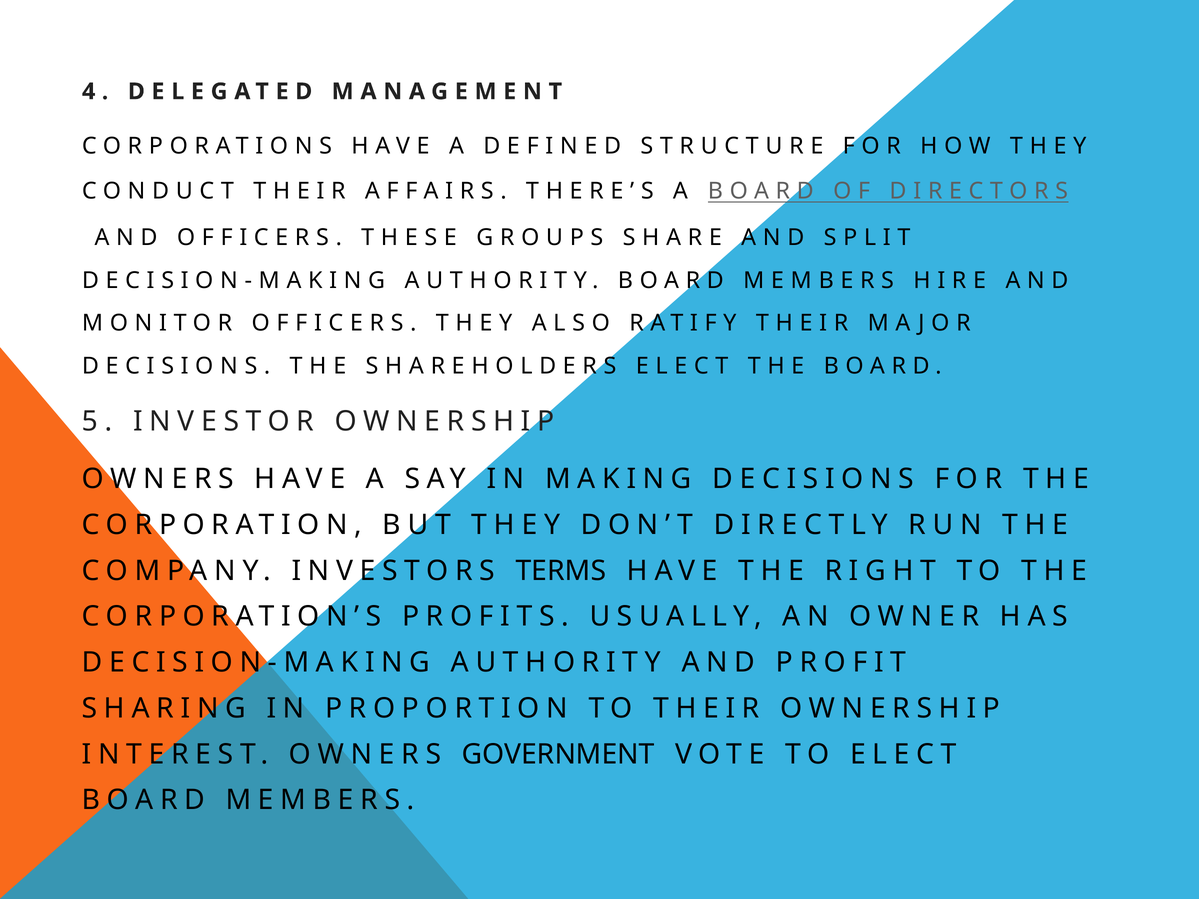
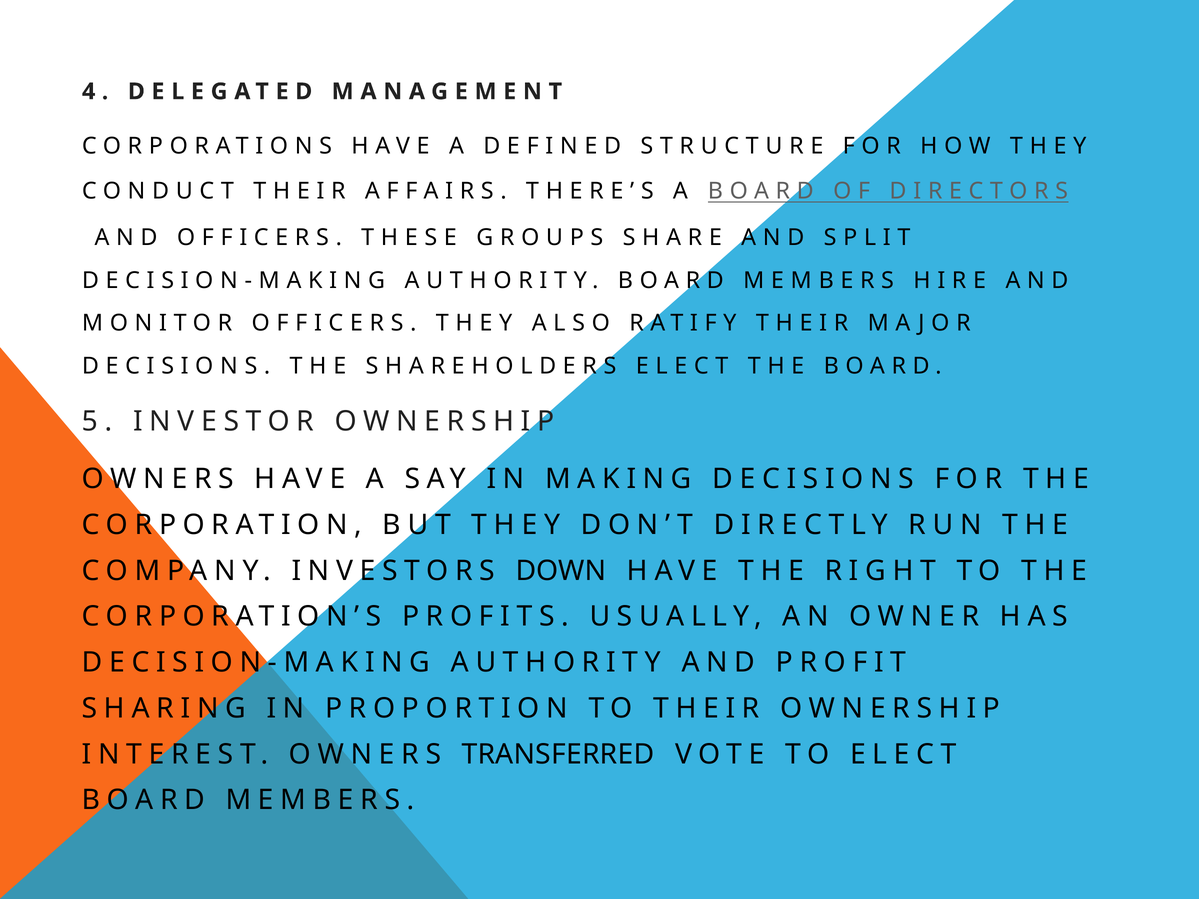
TERMS: TERMS -> DOWN
GOVERNMENT: GOVERNMENT -> TRANSFERRED
